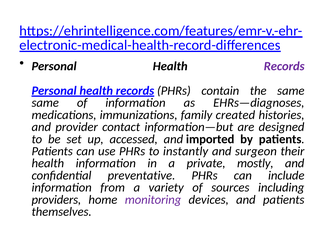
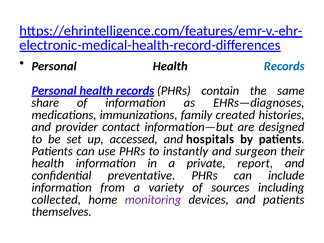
Records at (284, 66) colour: purple -> blue
same at (45, 103): same -> share
imported: imported -> hospitals
mostly: mostly -> report
providers: providers -> collected
